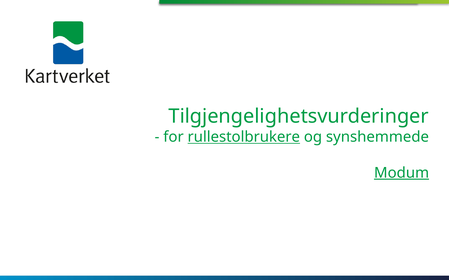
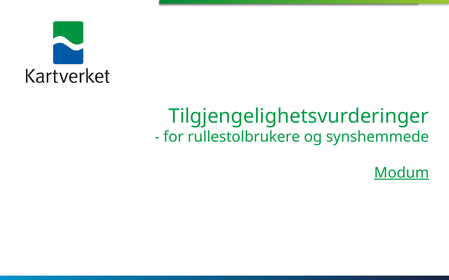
rullestolbrukere underline: present -> none
